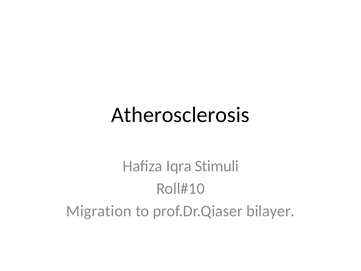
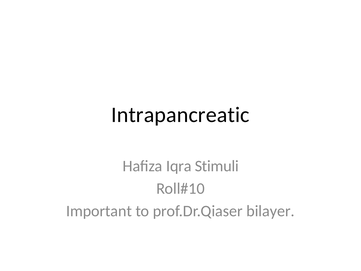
Atherosclerosis: Atherosclerosis -> Intrapancreatic
Migration: Migration -> Important
